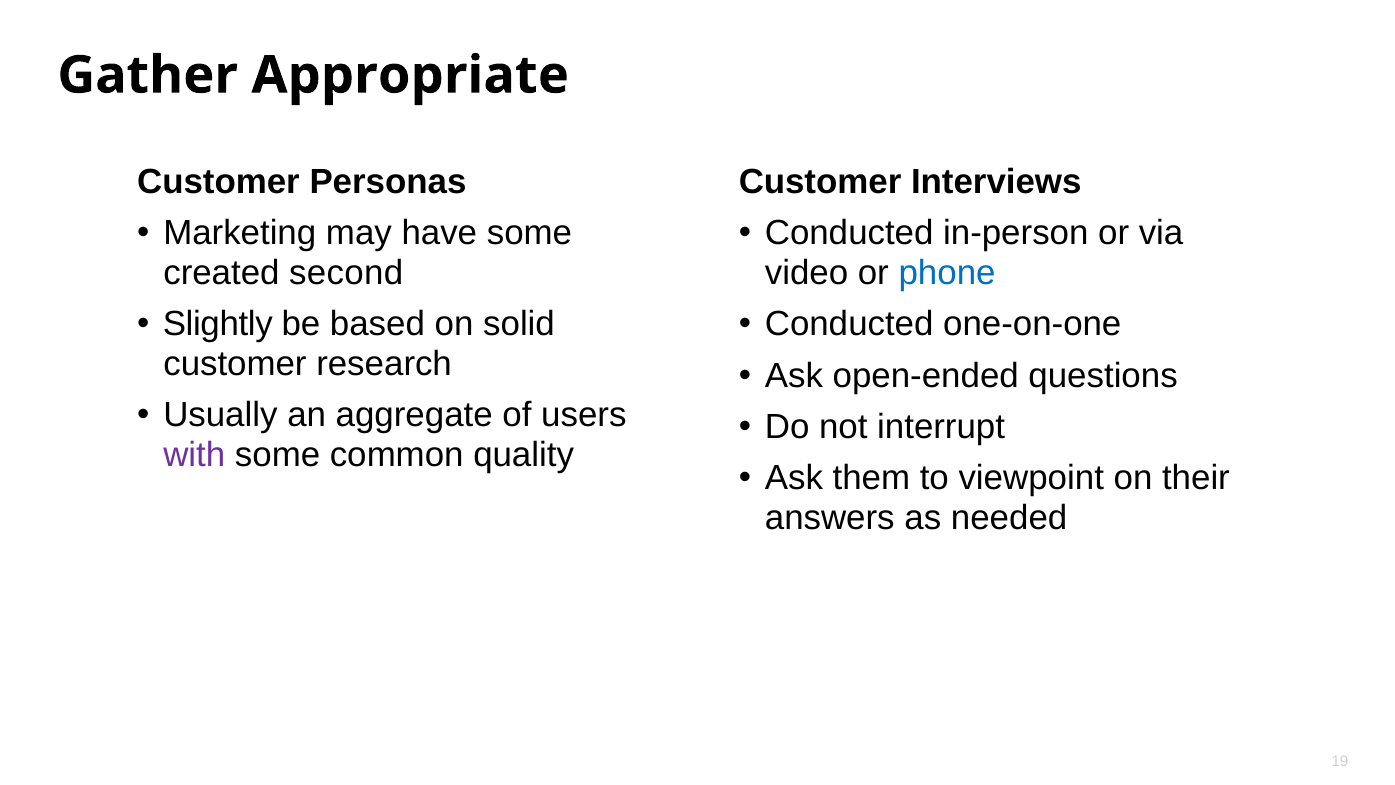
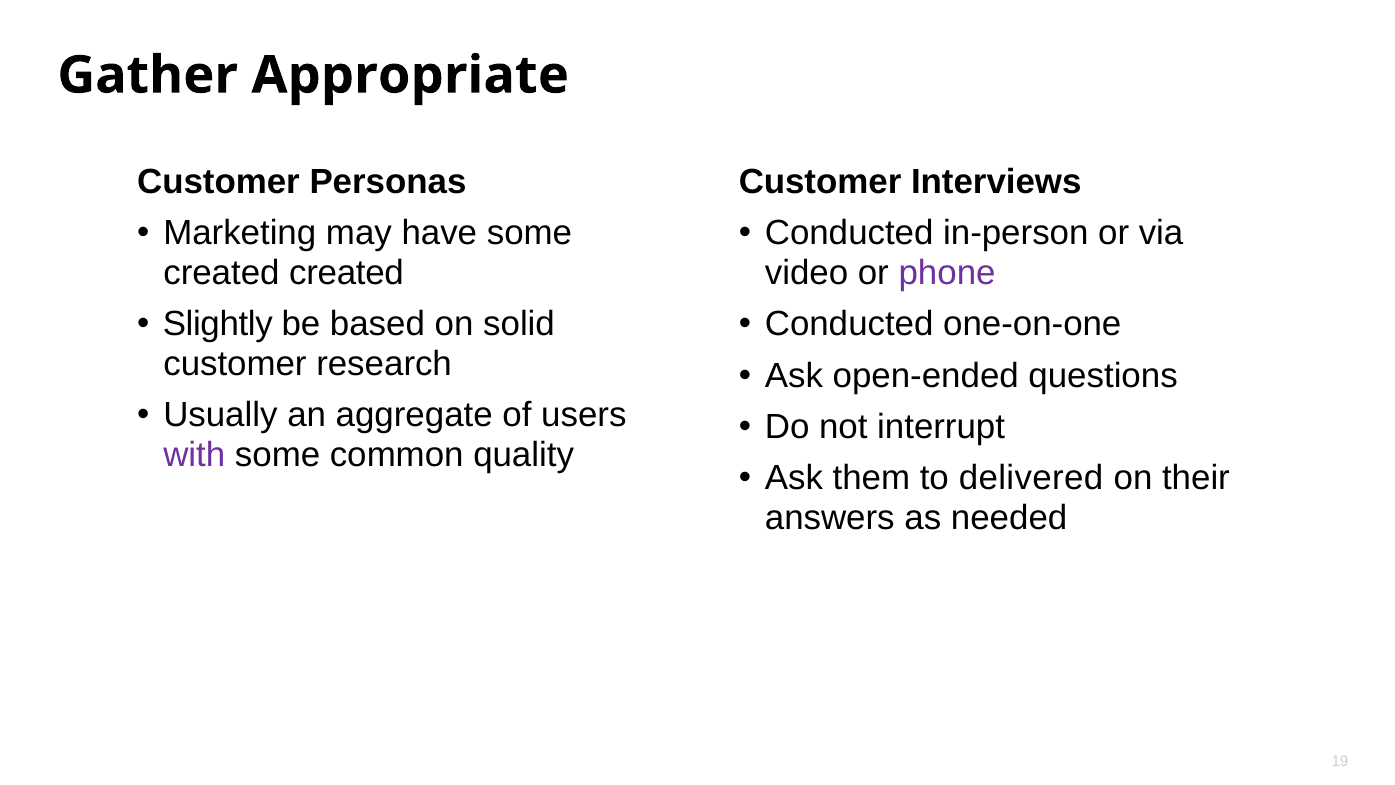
created second: second -> created
phone colour: blue -> purple
viewpoint: viewpoint -> delivered
